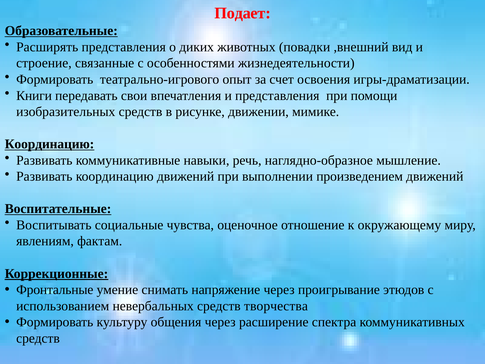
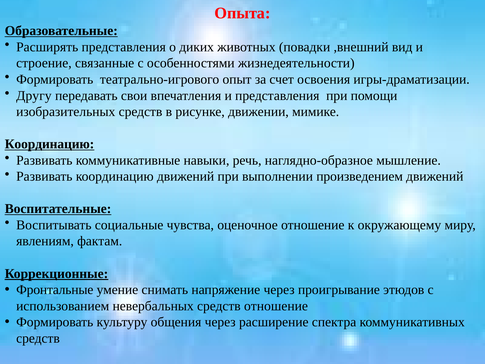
Подает: Подает -> Опыта
Книги: Книги -> Другу
средств творчества: творчества -> отношение
